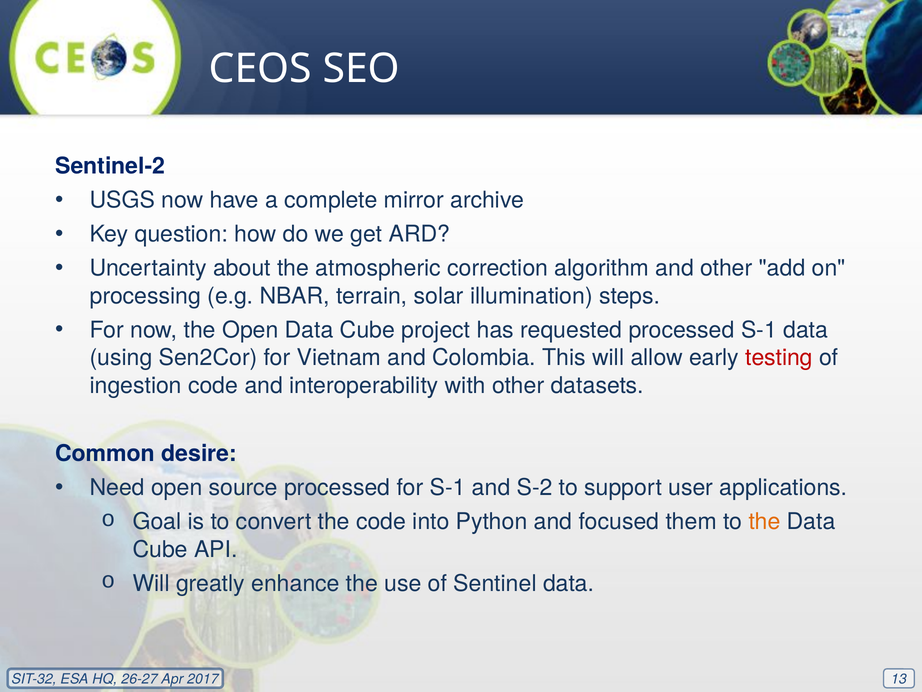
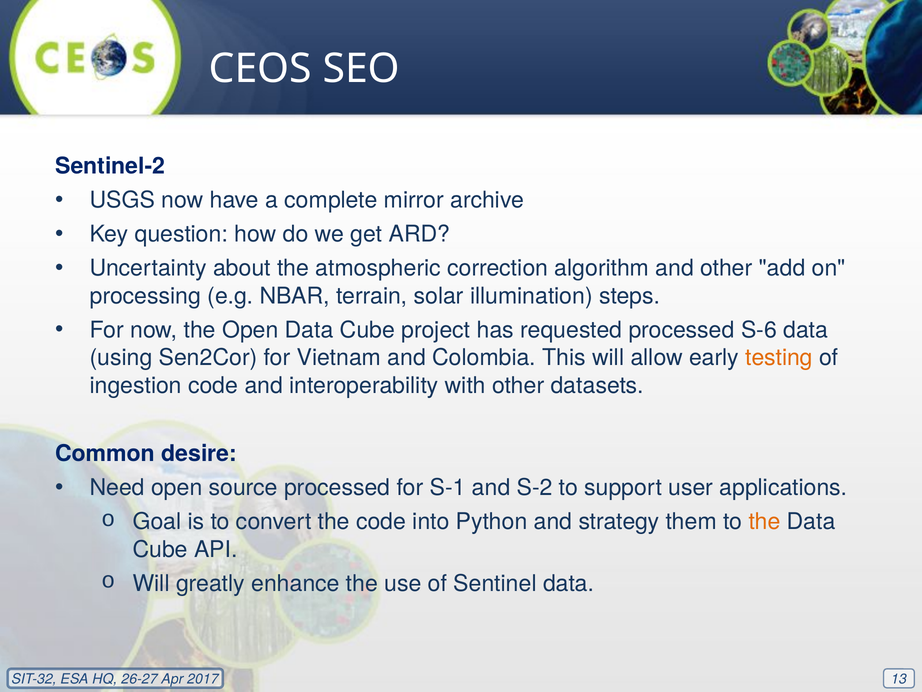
processed S-1: S-1 -> S-6
testing colour: red -> orange
focused: focused -> strategy
